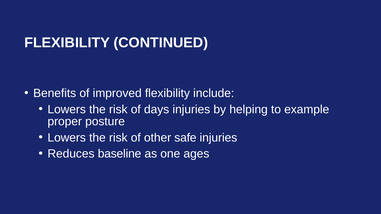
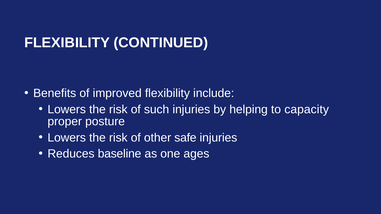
days: days -> such
example: example -> capacity
